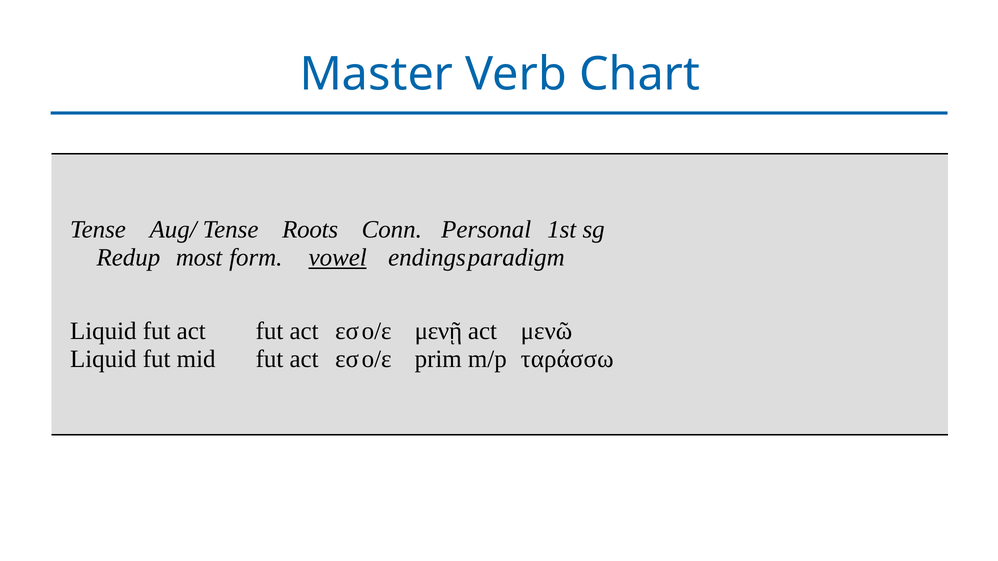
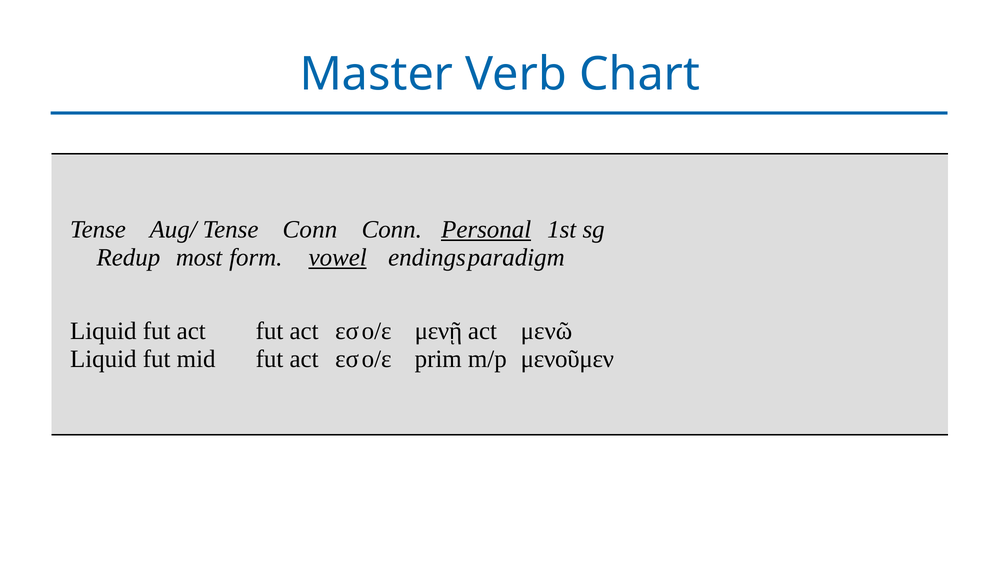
Roots at (310, 230): Roots -> Conn
Personal underline: none -> present
ταράσσω: ταράσσω -> μενοῦμεν
